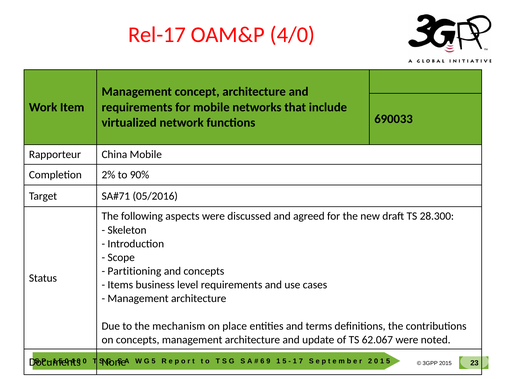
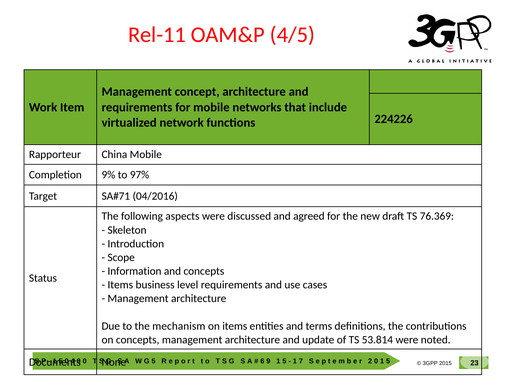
Rel-17: Rel-17 -> Rel-11
4/0: 4/0 -> 4/5
690033: 690033 -> 224226
2%: 2% -> 9%
90%: 90% -> 97%
05/2016: 05/2016 -> 04/2016
28.300: 28.300 -> 76.369
Partitioning: Partitioning -> Information
on place: place -> items
62.067: 62.067 -> 53.814
